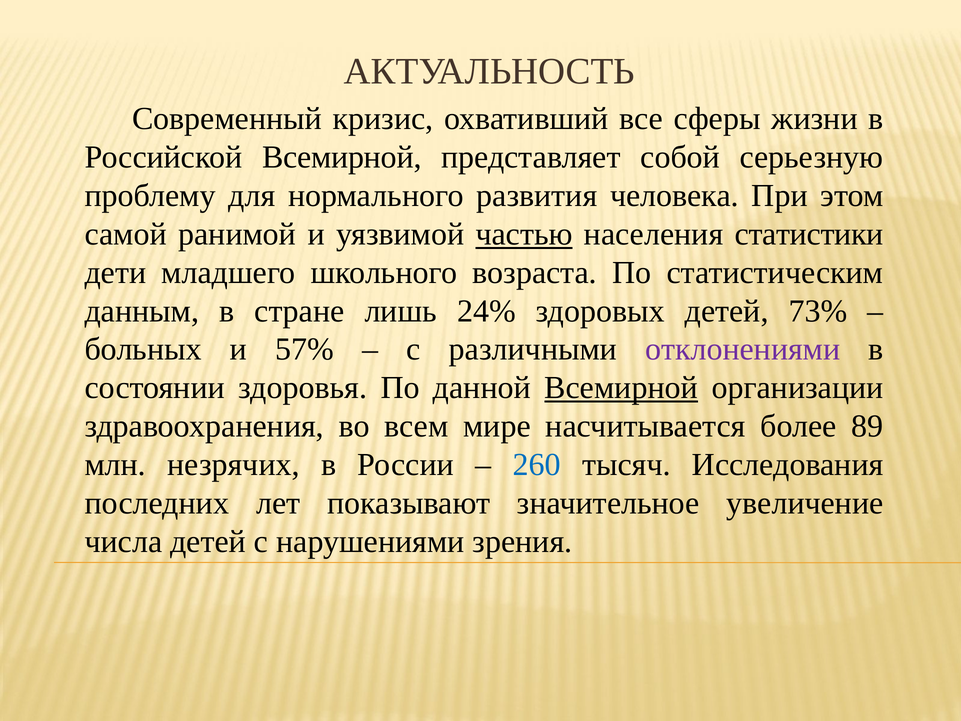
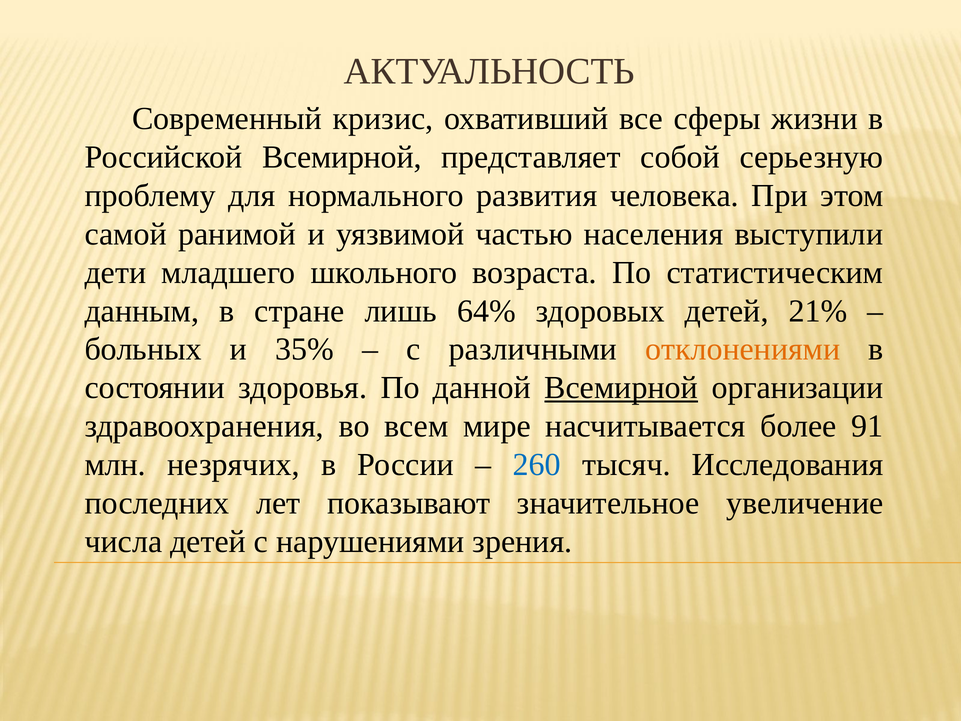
частью underline: present -> none
статистики: статистики -> выступили
24%: 24% -> 64%
73%: 73% -> 21%
57%: 57% -> 35%
отклонениями colour: purple -> orange
89: 89 -> 91
